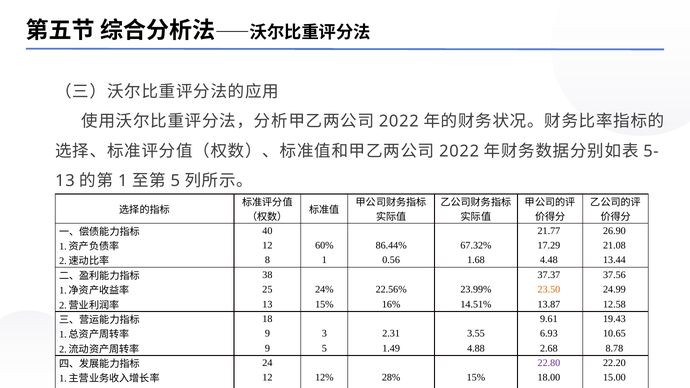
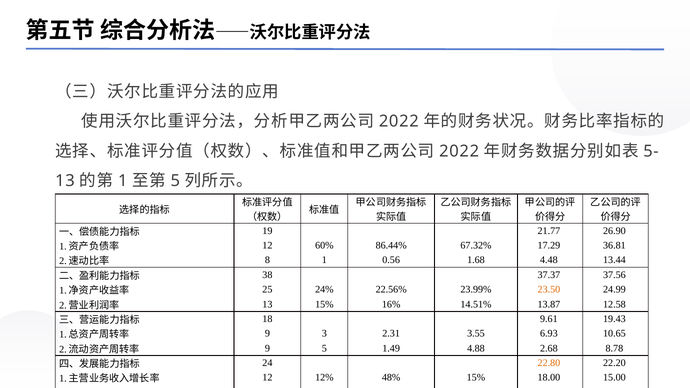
40: 40 -> 19
21.08: 21.08 -> 36.81
22.80 colour: purple -> orange
28%: 28% -> 48%
